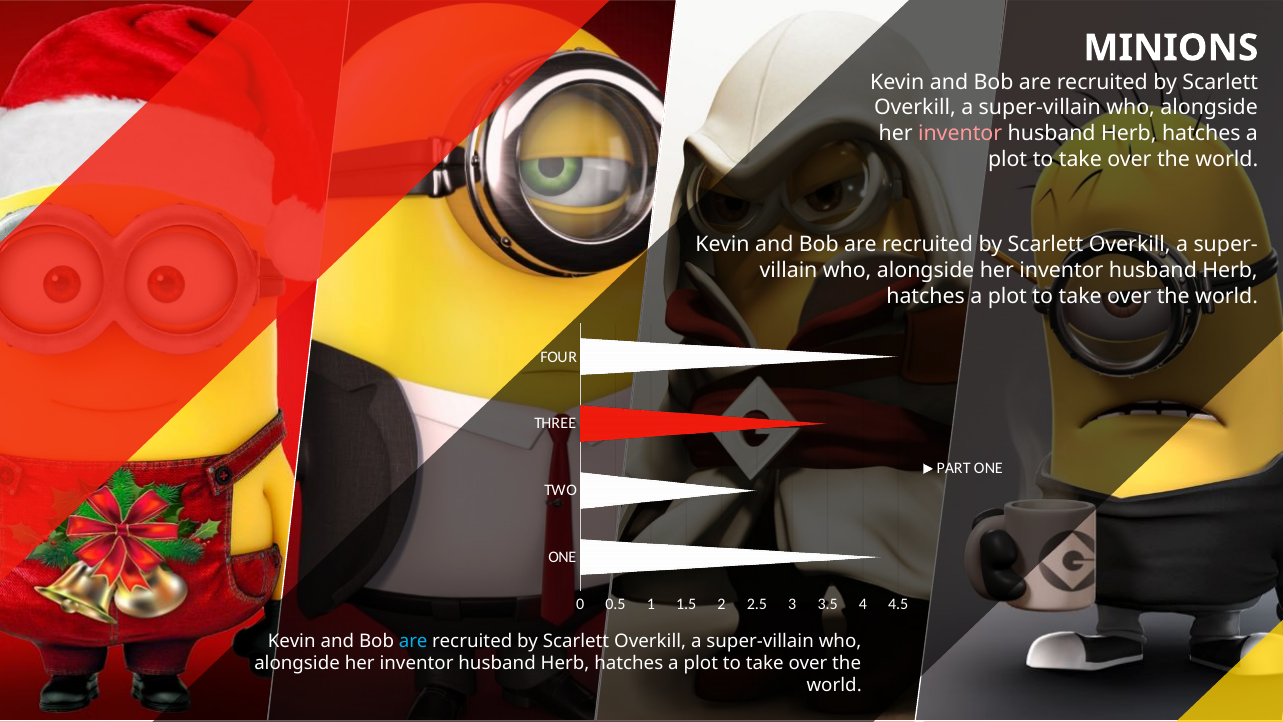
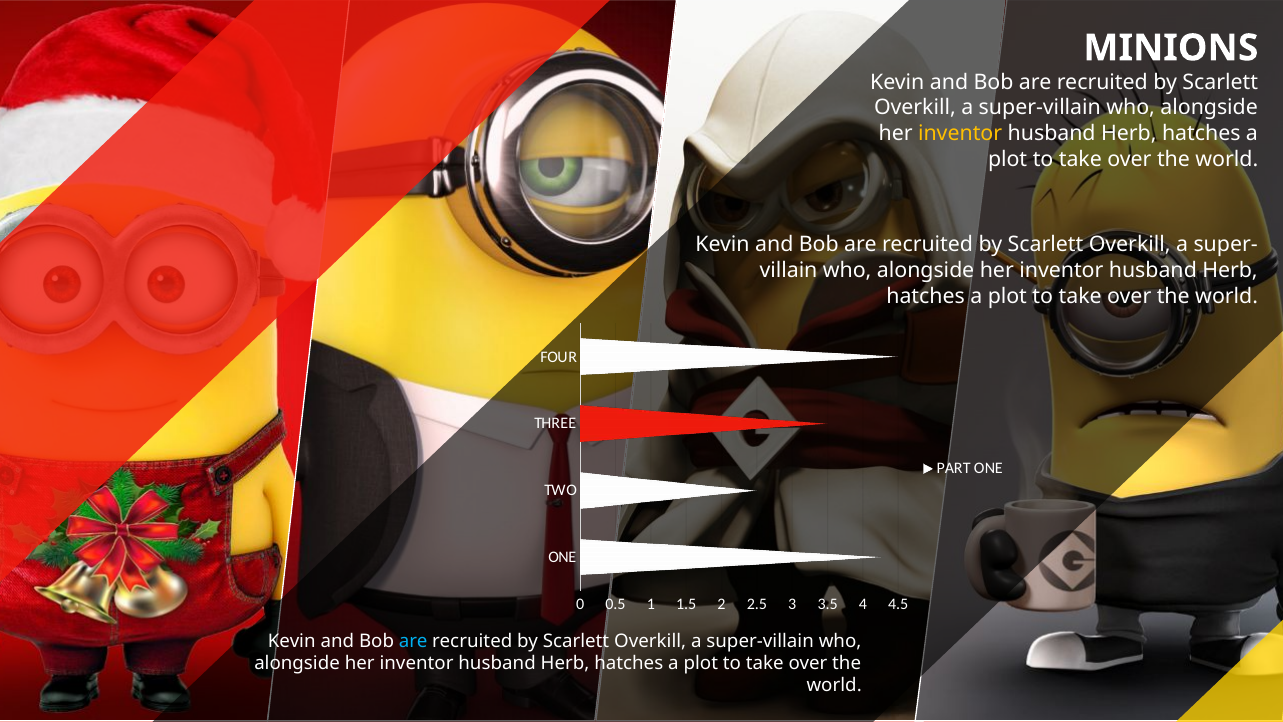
inventor at (960, 133) colour: pink -> yellow
